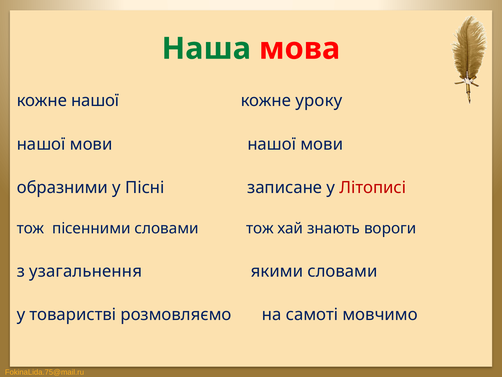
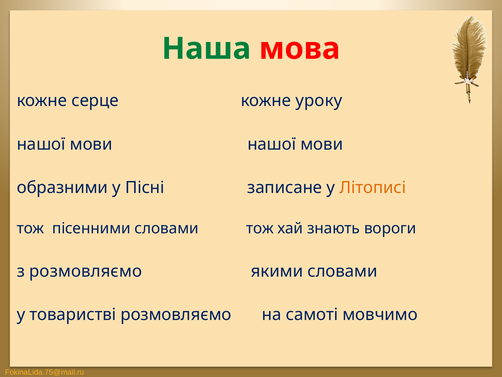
кожне нашої: нашої -> серце
Літописі colour: red -> orange
з узагальнення: узагальнення -> розмовляємо
